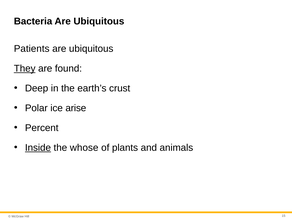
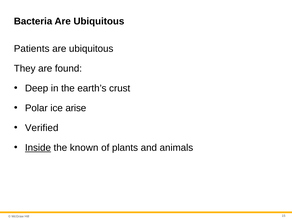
They underline: present -> none
Percent: Percent -> Verified
whose: whose -> known
